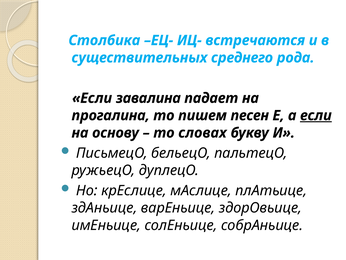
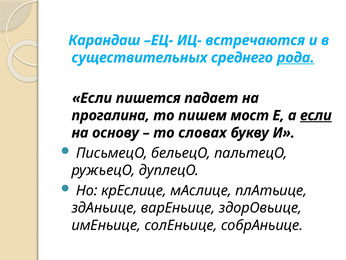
Столбика: Столбика -> Карандаш
рода underline: none -> present
завалина: завалина -> пишется
песен: песен -> мост
